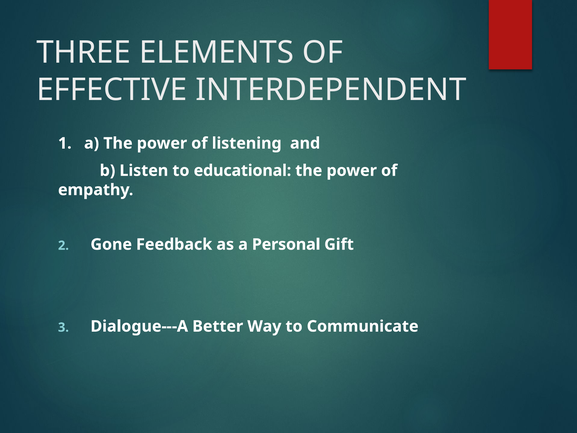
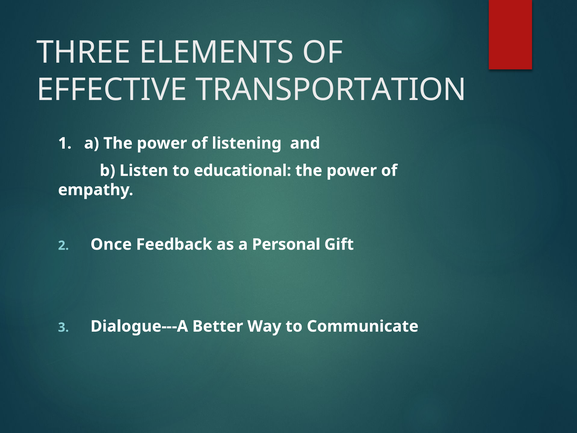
INTERDEPENDENT: INTERDEPENDENT -> TRANSPORTATION
Gone: Gone -> Once
